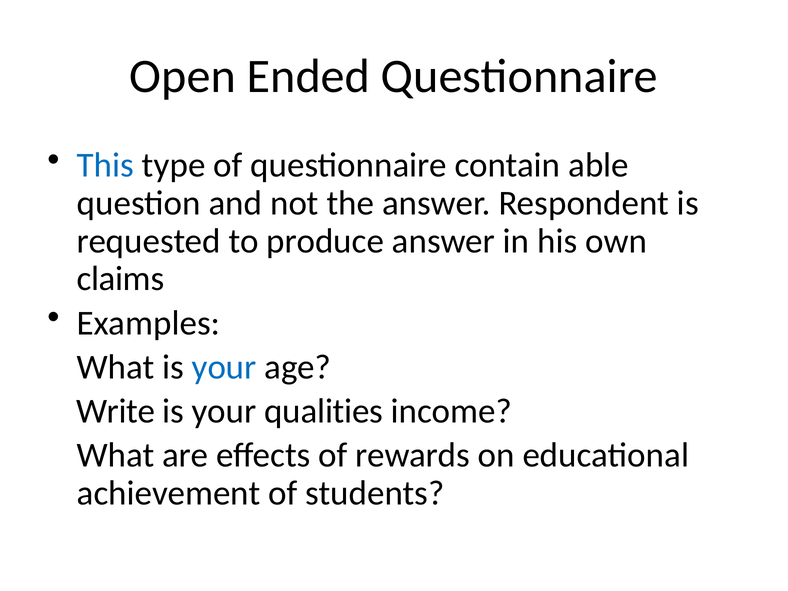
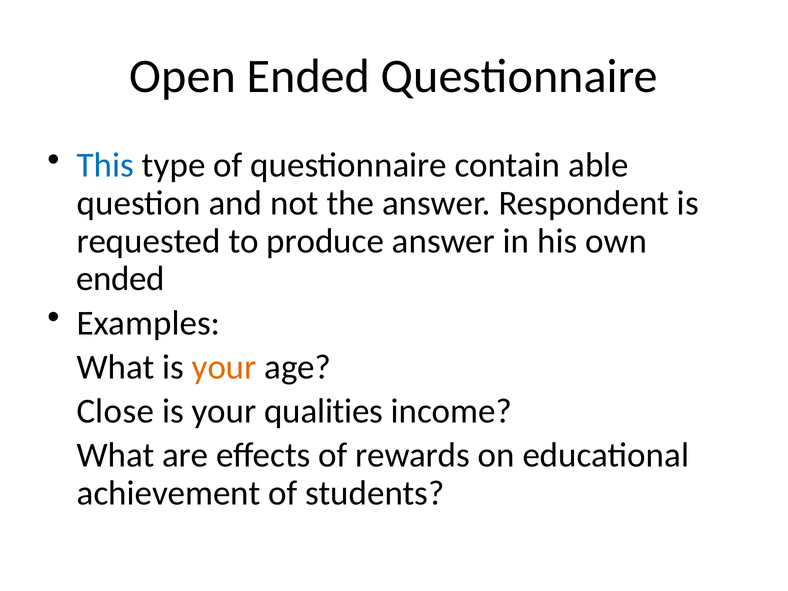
claims at (120, 279): claims -> ended
your at (224, 367) colour: blue -> orange
Write: Write -> Close
